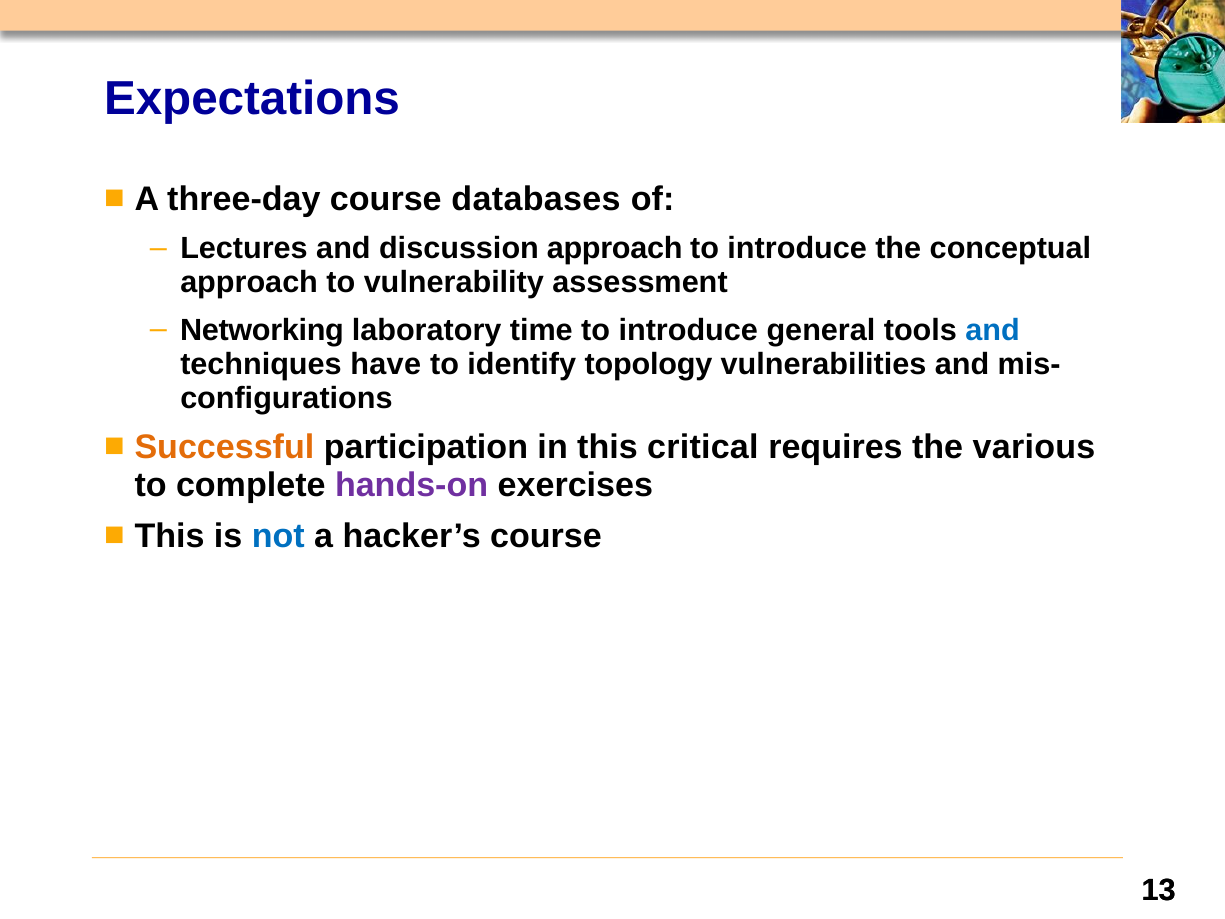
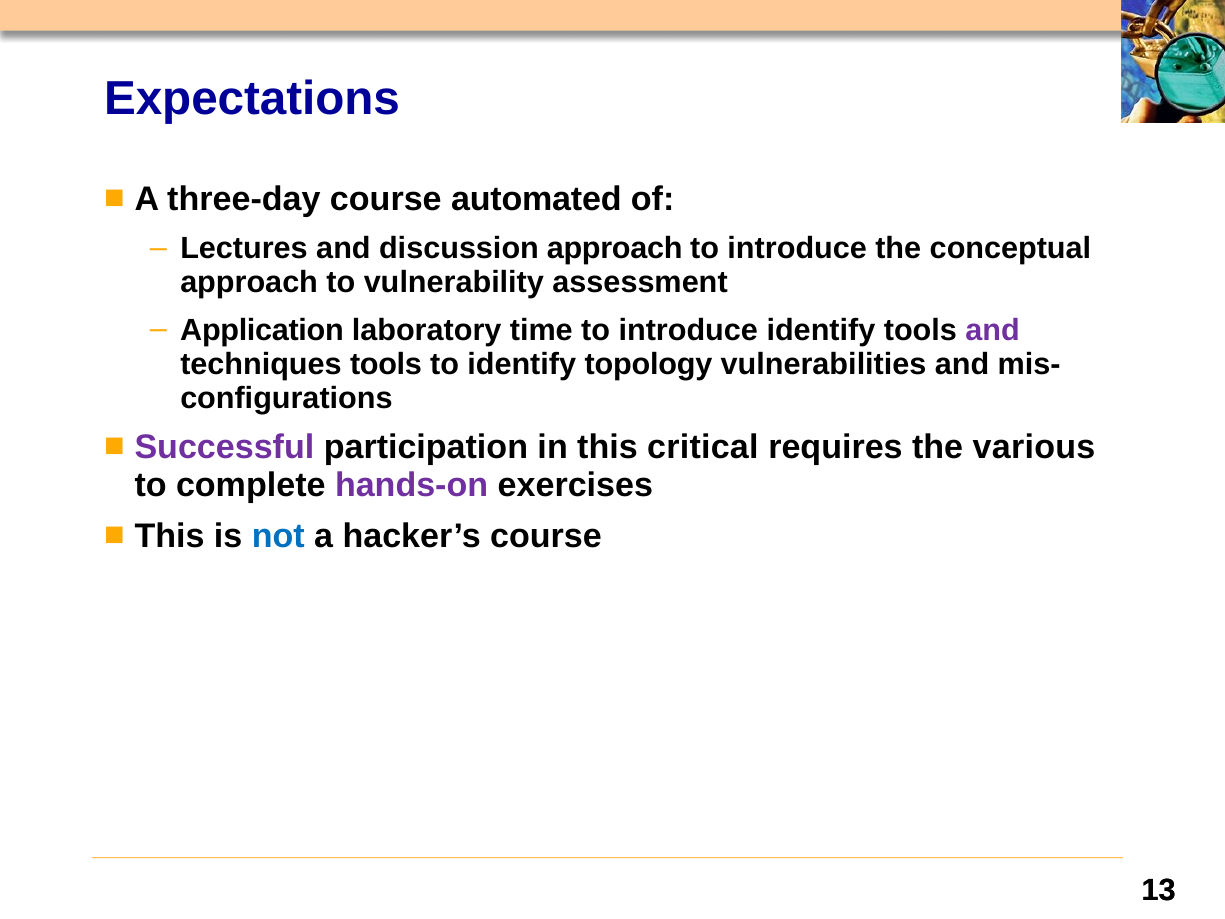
databases: databases -> automated
Networking: Networking -> Application
introduce general: general -> identify
and at (993, 330) colour: blue -> purple
techniques have: have -> tools
Successful colour: orange -> purple
